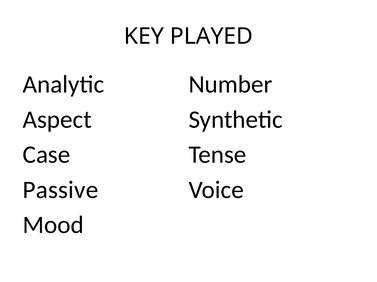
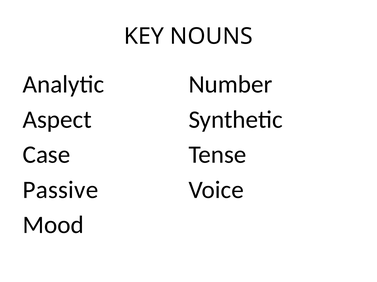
PLAYED: PLAYED -> NOUNS
